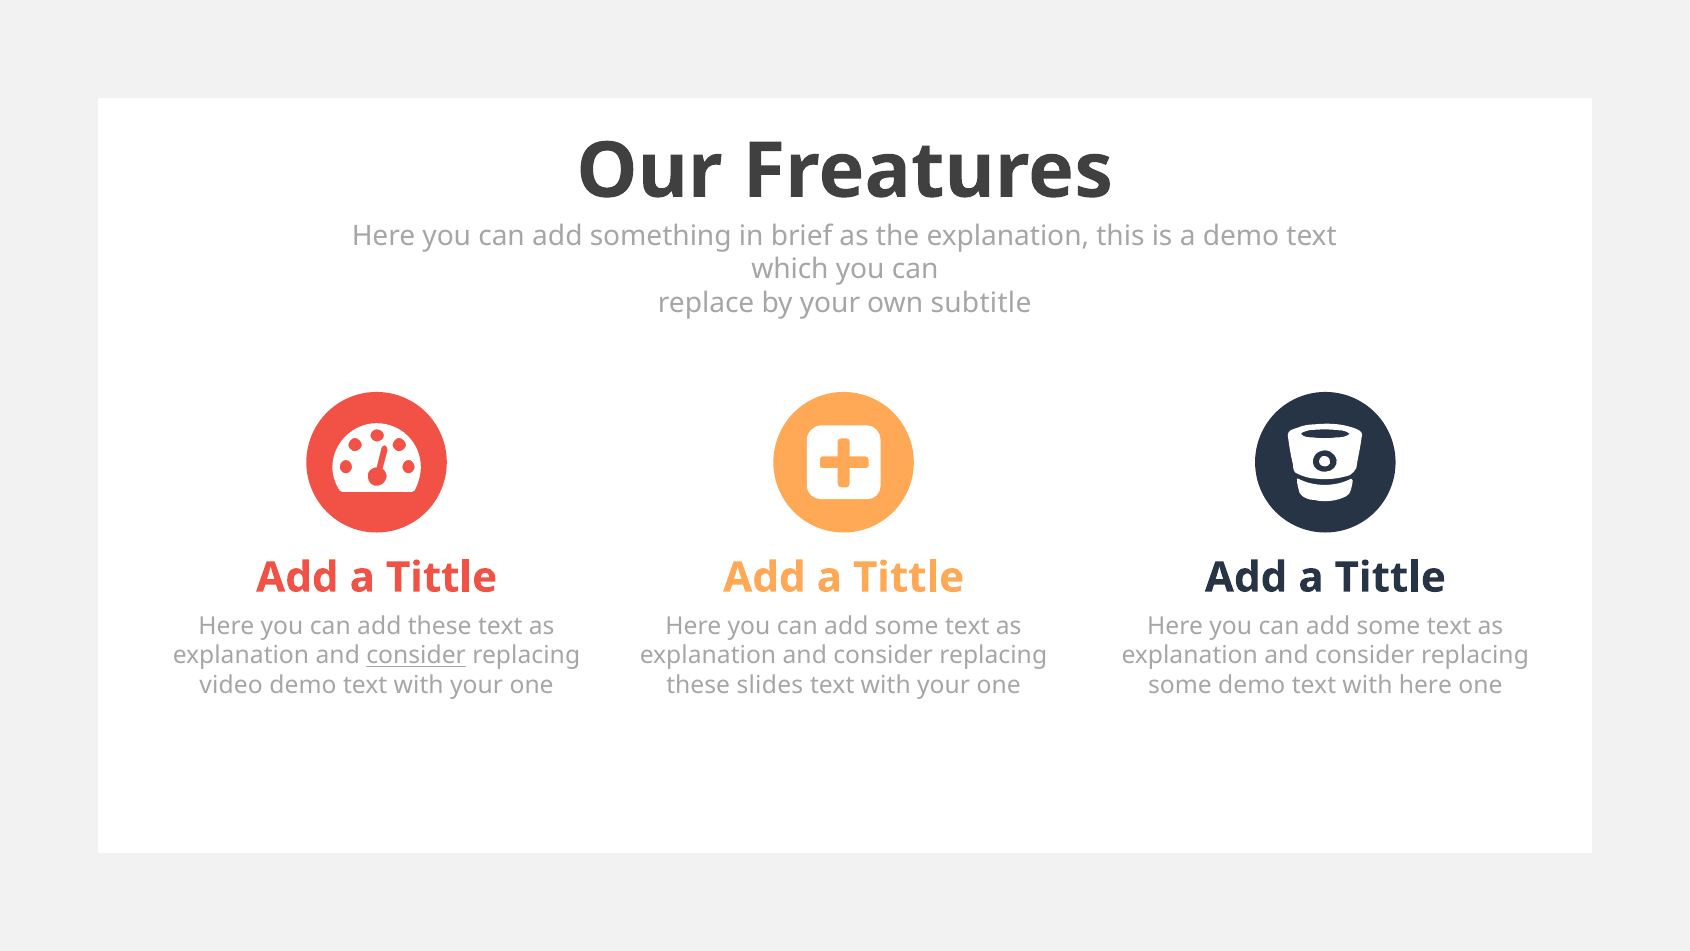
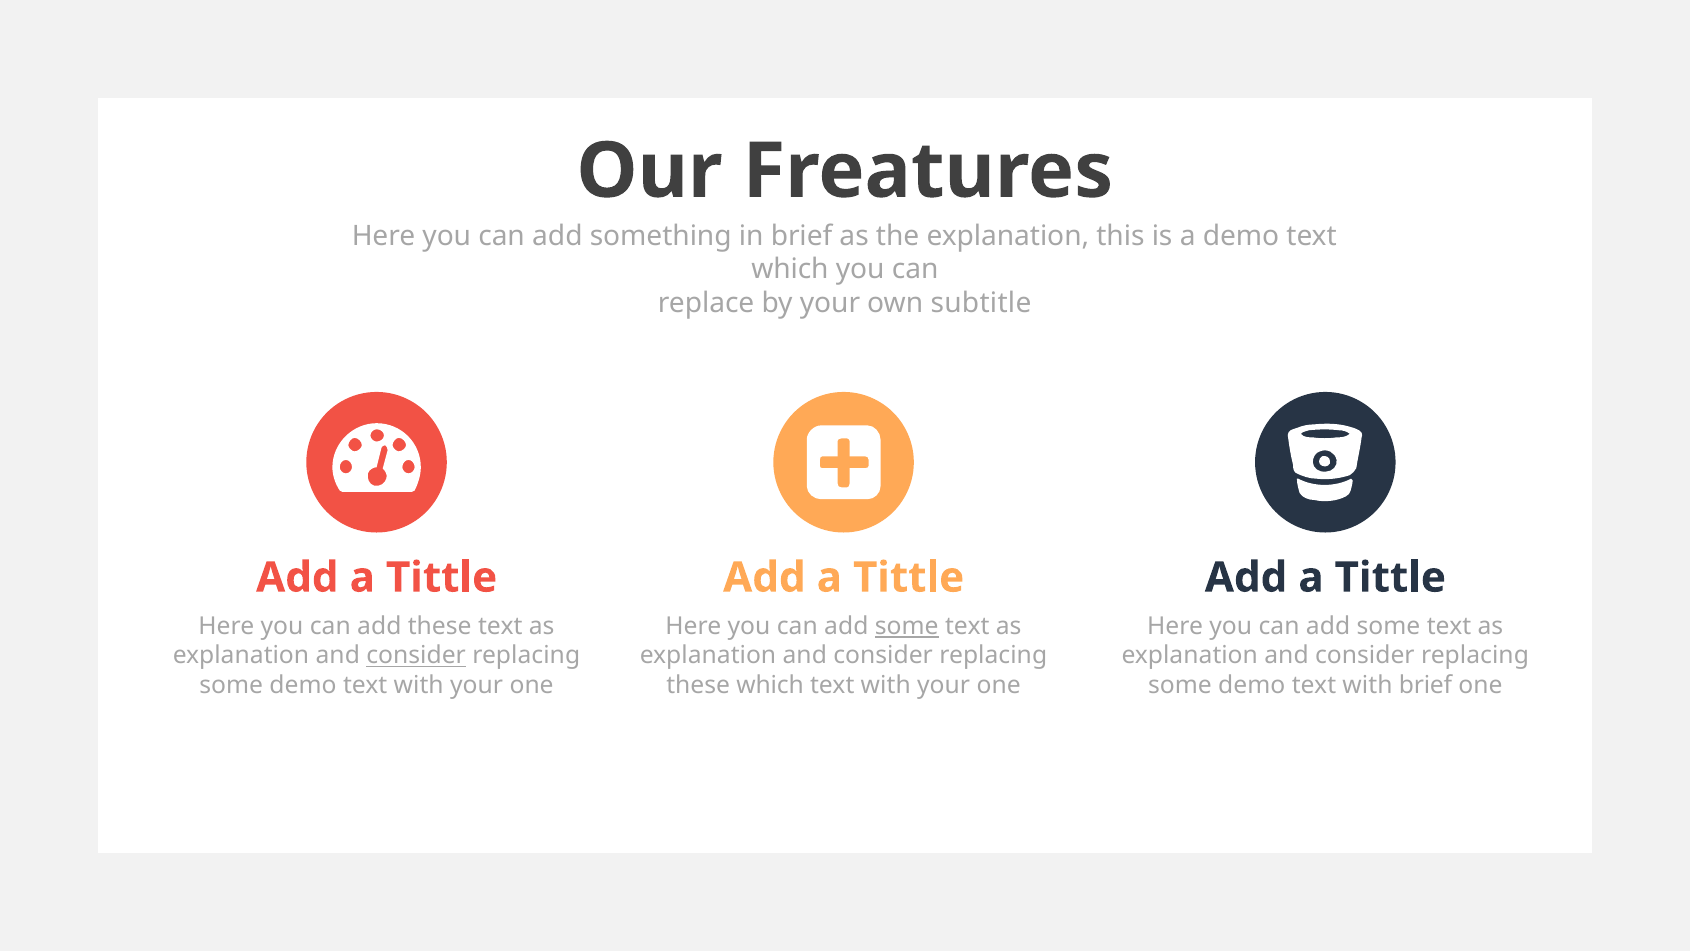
some at (907, 626) underline: none -> present
video at (231, 685): video -> some
these slides: slides -> which
with here: here -> brief
